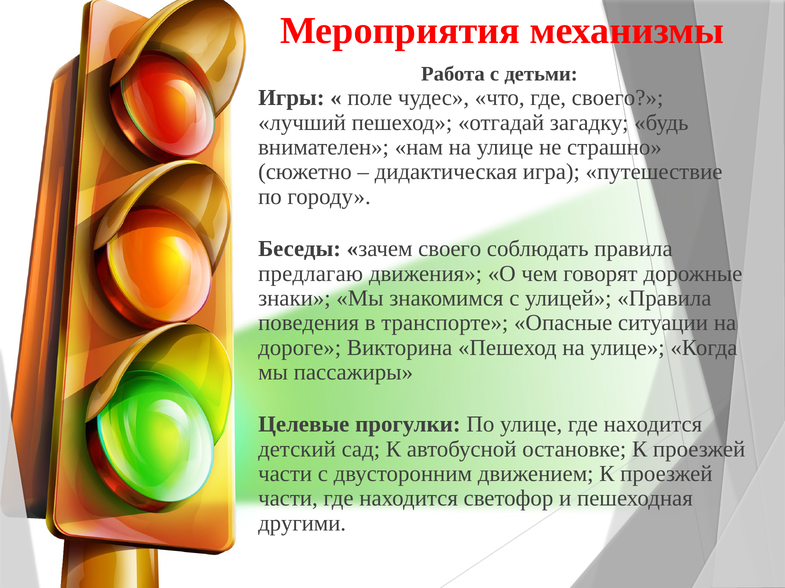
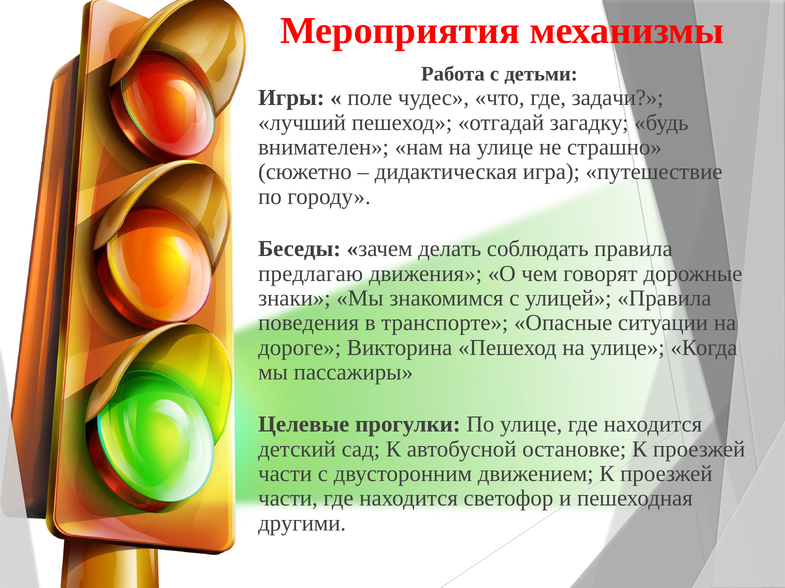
где своего: своего -> задачи
зачем своего: своего -> делать
